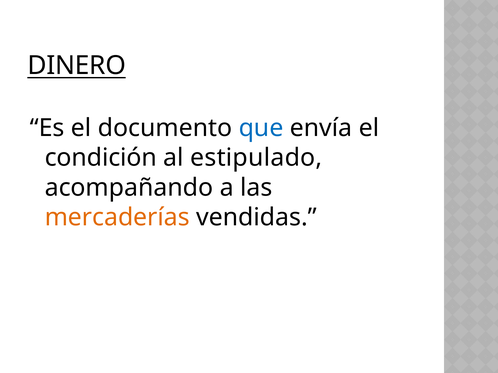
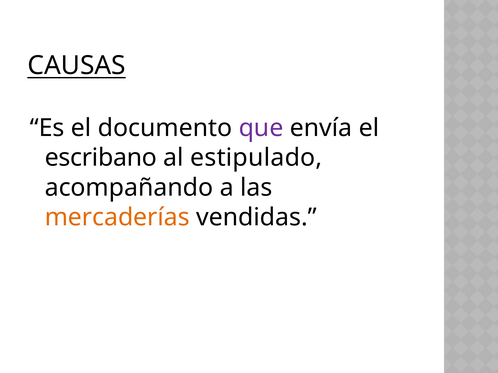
DINERO: DINERO -> CAUSAS
que colour: blue -> purple
condición: condición -> escribano
